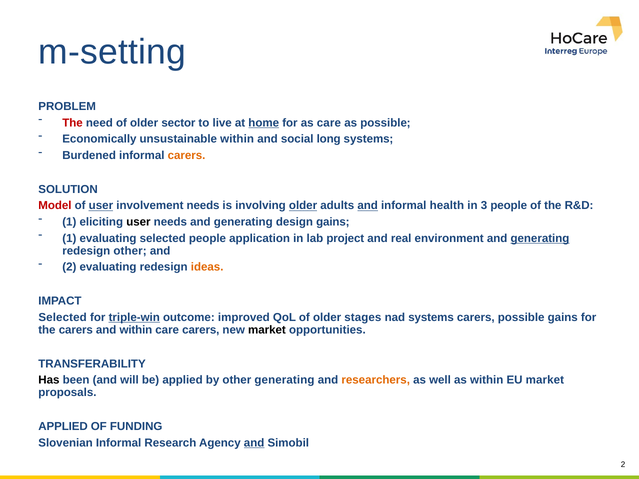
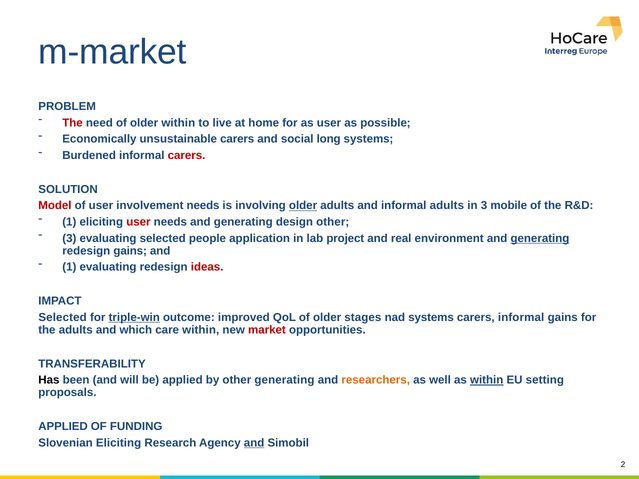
m-setting: m-setting -> m-market
older sector: sector -> within
home underline: present -> none
as care: care -> user
unsustainable within: within -> carers
carers at (187, 155) colour: orange -> red
user at (101, 206) underline: present -> none
and at (368, 206) underline: present -> none
informal health: health -> adults
3 people: people -> mobile
user at (138, 222) colour: black -> red
design gains: gains -> other
1 at (69, 238): 1 -> 3
redesign other: other -> gains
2 at (69, 267): 2 -> 1
ideas colour: orange -> red
carers possible: possible -> informal
the carers: carers -> adults
and within: within -> which
care carers: carers -> within
market at (267, 330) colour: black -> red
within at (487, 380) underline: none -> present
EU market: market -> setting
Slovenian Informal: Informal -> Eliciting
